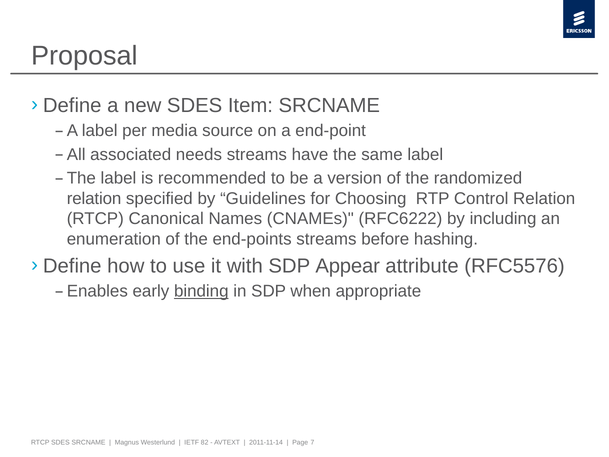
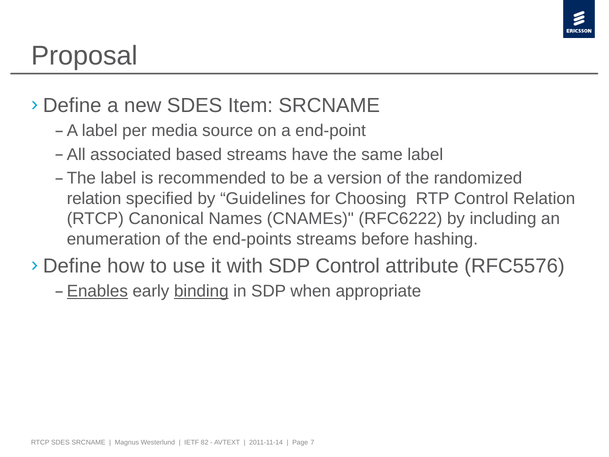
needs: needs -> based
SDP Appear: Appear -> Control
Enables underline: none -> present
